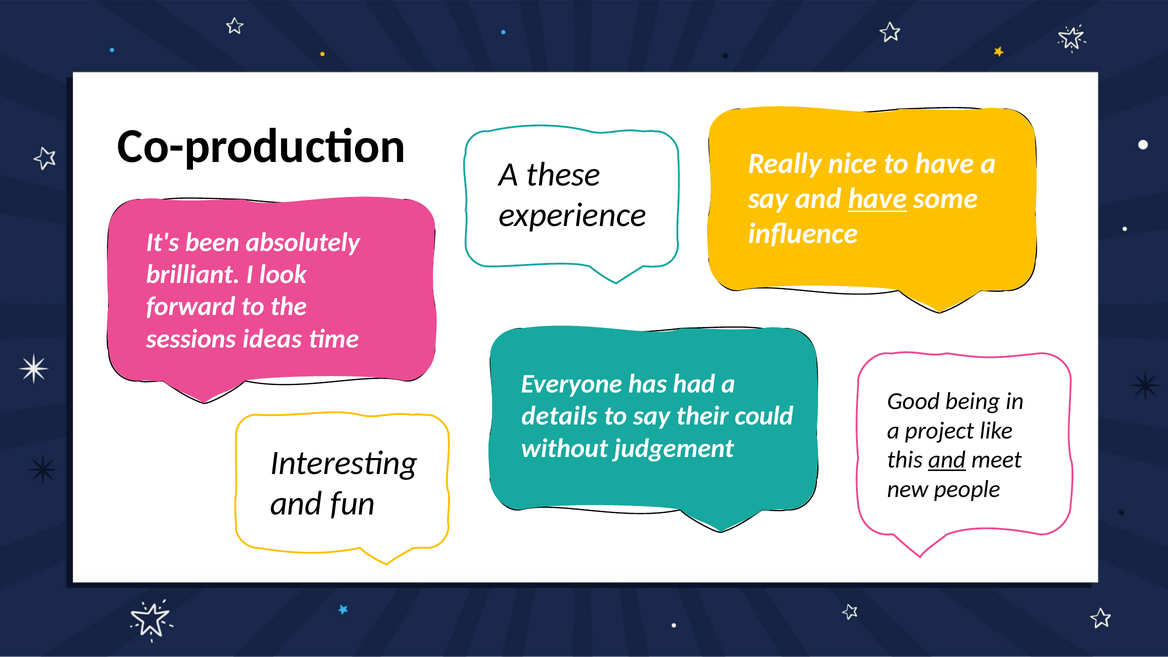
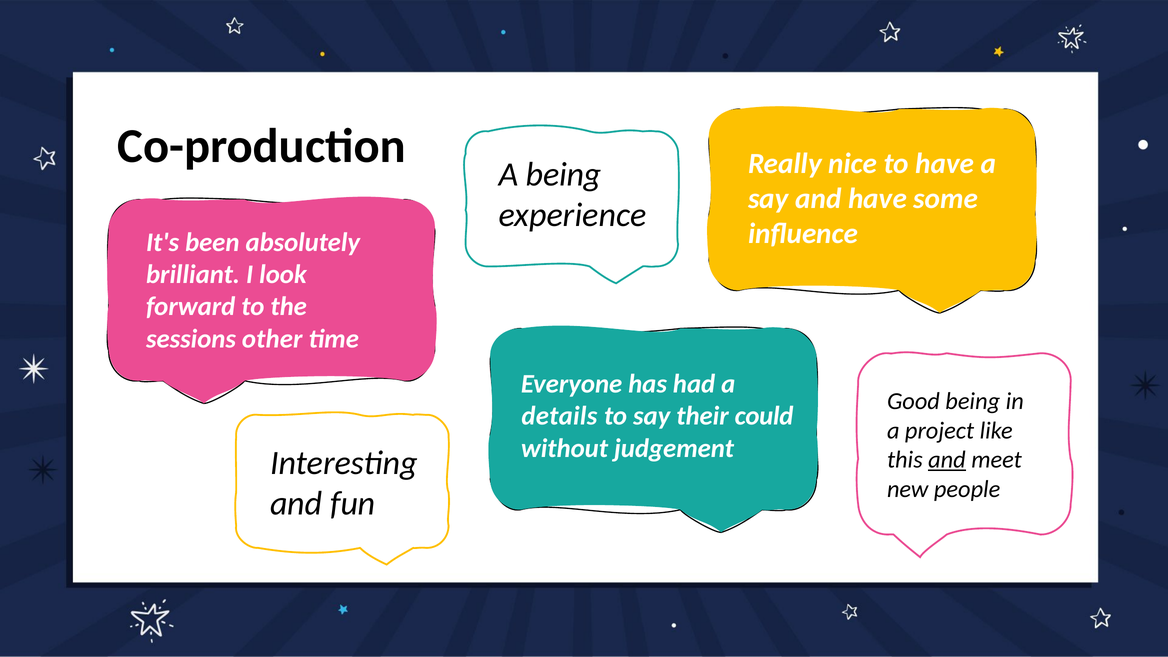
A these: these -> being
have at (877, 199) underline: present -> none
ideas: ideas -> other
